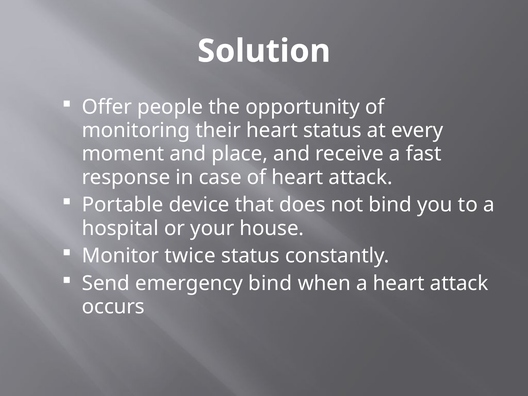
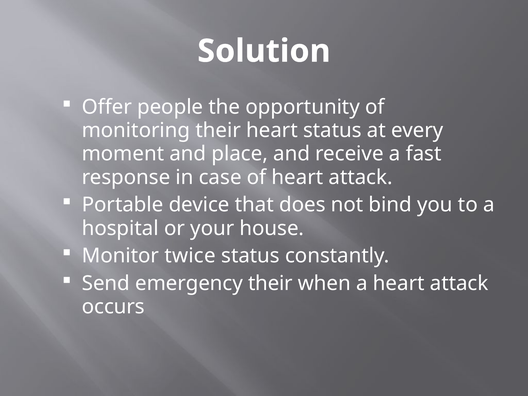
emergency bind: bind -> their
